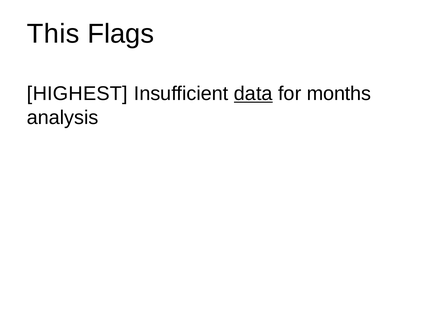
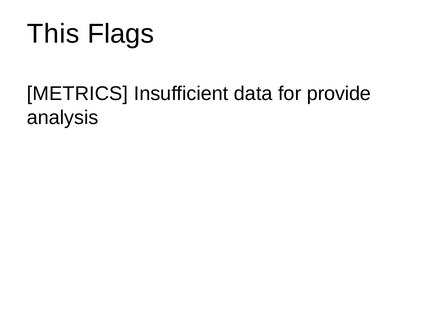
HIGHEST: HIGHEST -> METRICS
data underline: present -> none
months: months -> provide
